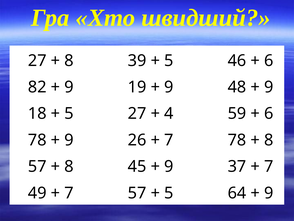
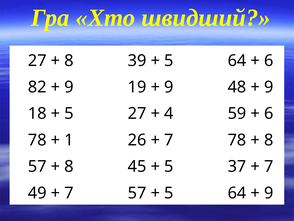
46 at (237, 61): 46 -> 64
9 at (69, 140): 9 -> 1
9 at (169, 166): 9 -> 5
